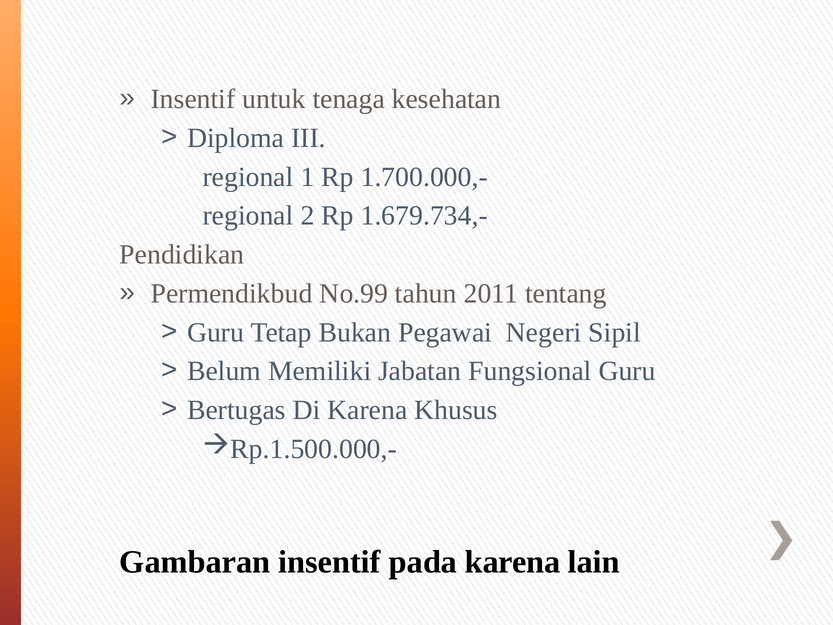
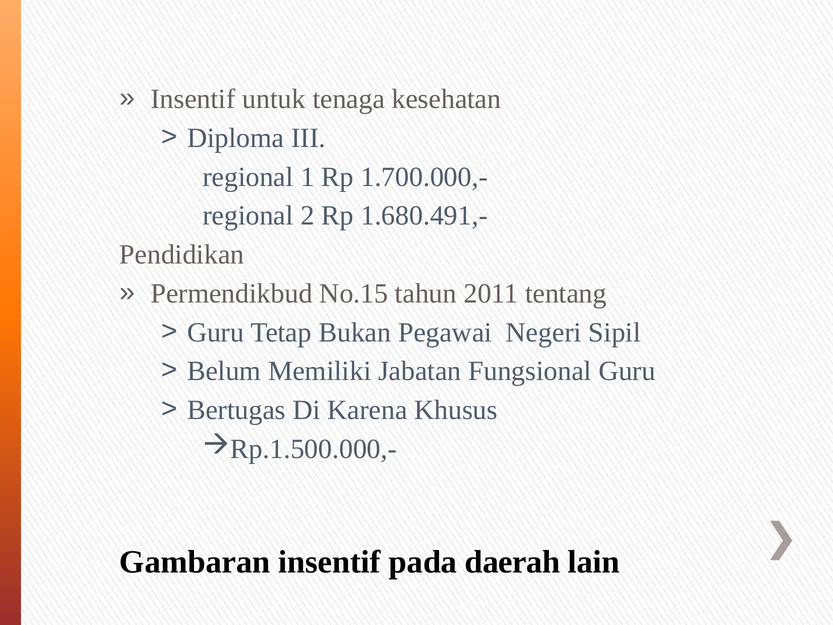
1.679.734,-: 1.679.734,- -> 1.680.491,-
No.99: No.99 -> No.15
pada karena: karena -> daerah
